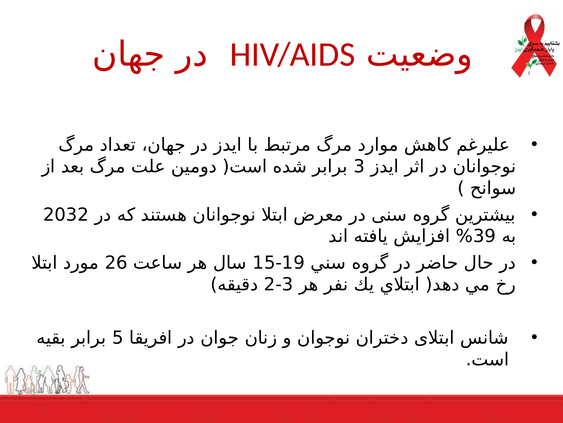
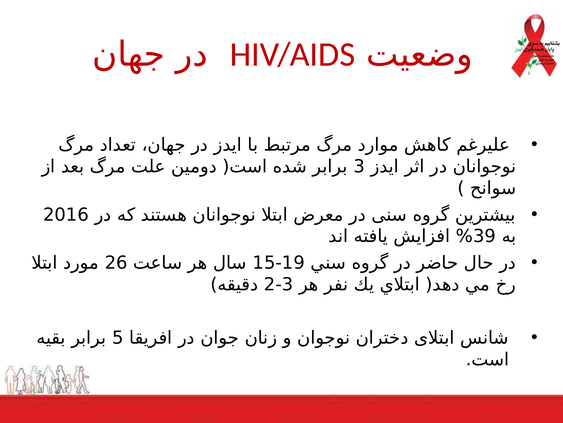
2032: 2032 -> 2016
